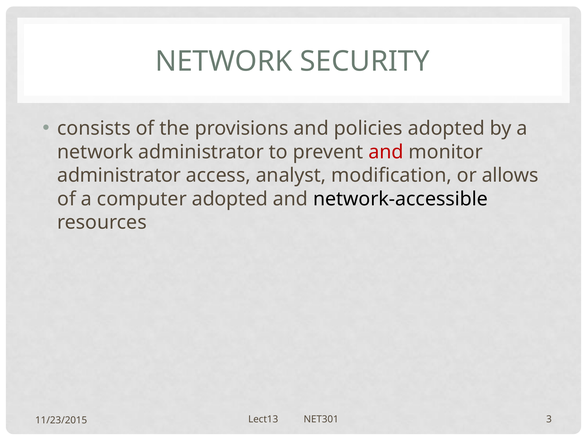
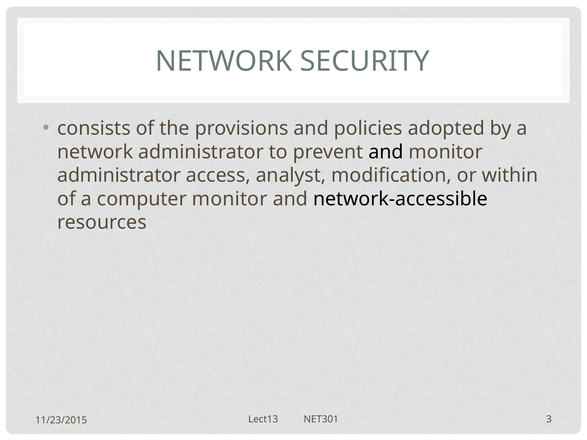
and at (386, 152) colour: red -> black
allows: allows -> within
computer adopted: adopted -> monitor
